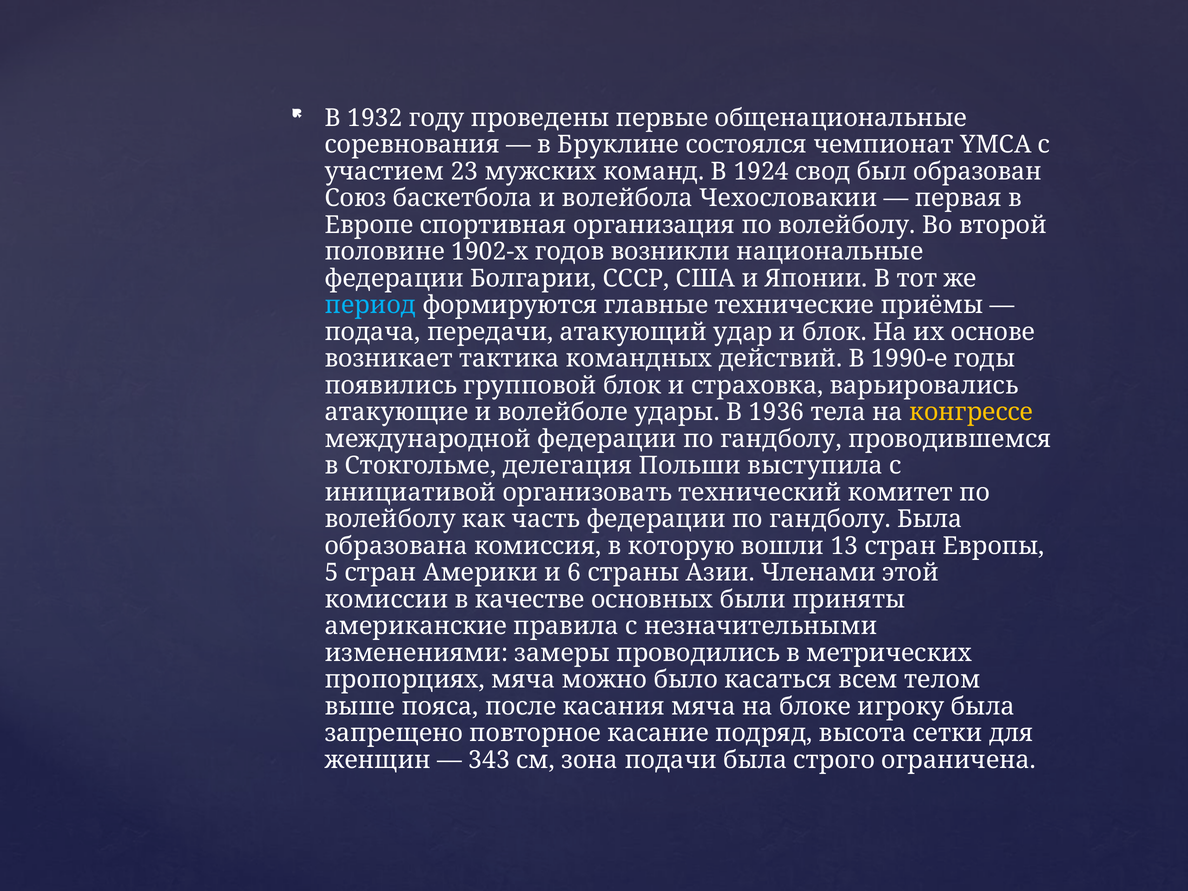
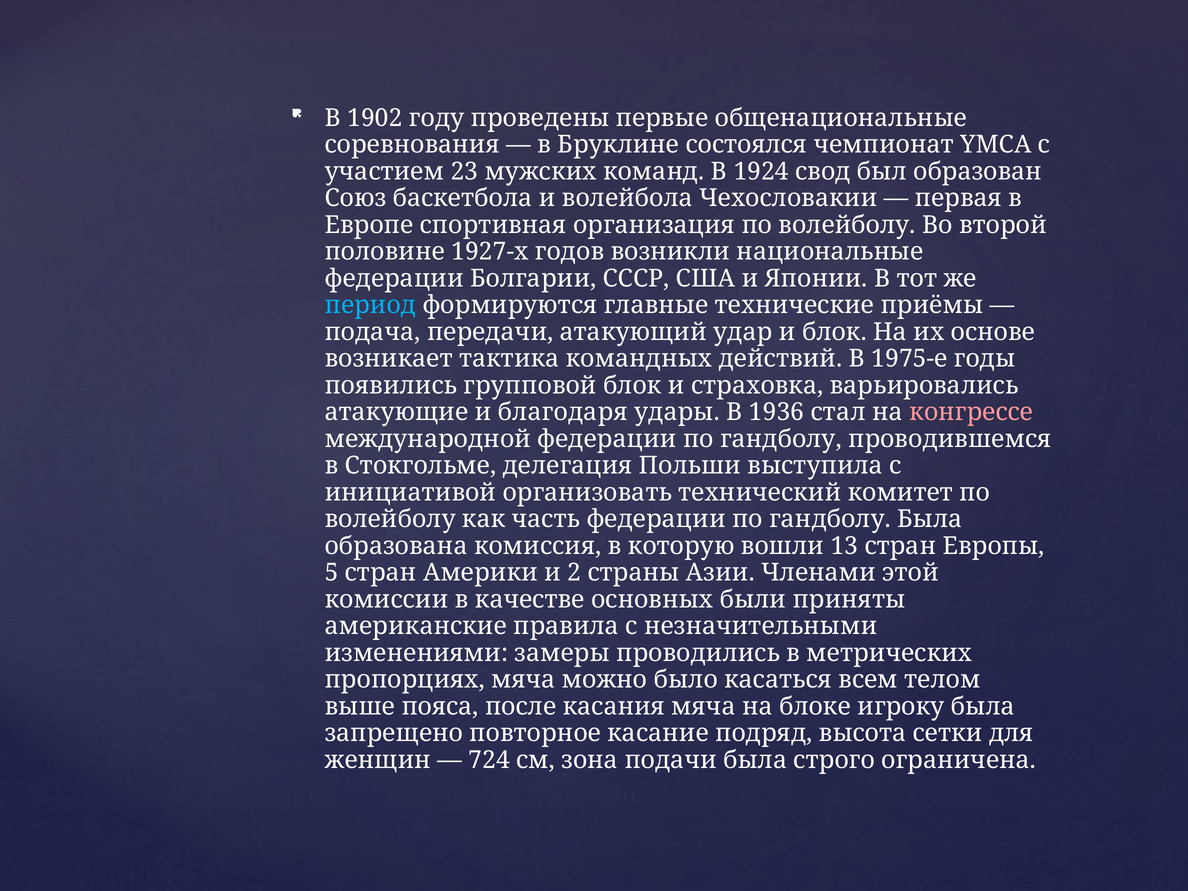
1932: 1932 -> 1902
1902-х: 1902-х -> 1927-х
1990-е: 1990-е -> 1975-е
волейболе: волейболе -> благодаря
тела: тела -> стал
конгрессе colour: yellow -> pink
6: 6 -> 2
343: 343 -> 724
